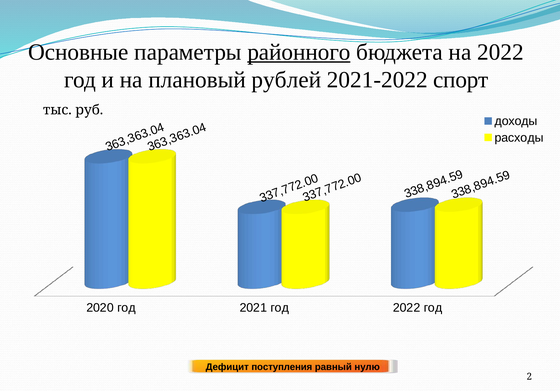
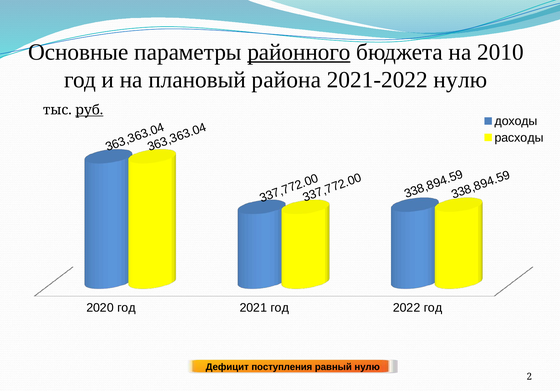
на 2022: 2022 -> 2010
рублей: рублей -> района
2021-2022 спорт: спорт -> нулю
руб underline: none -> present
